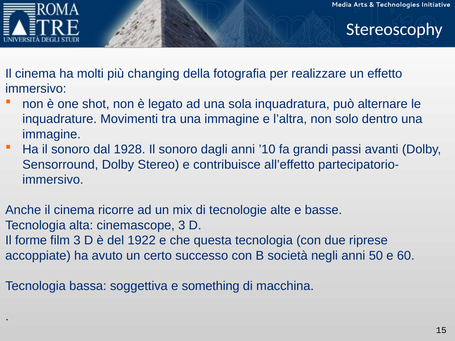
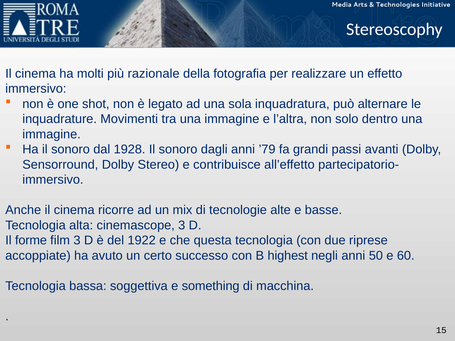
changing: changing -> razionale
’10: ’10 -> ’79
società: società -> highest
